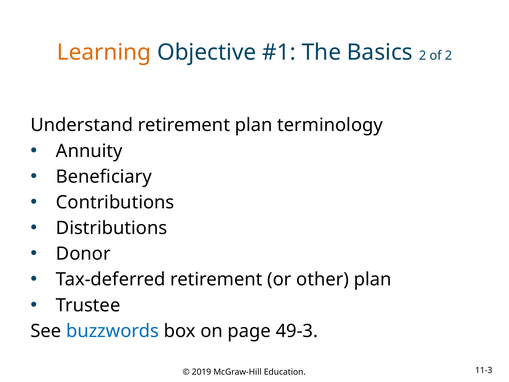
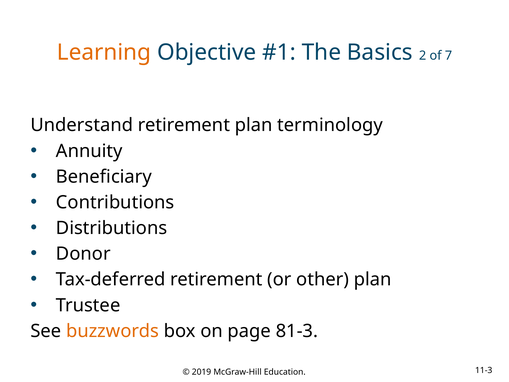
of 2: 2 -> 7
buzzwords colour: blue -> orange
49-3: 49-3 -> 81-3
